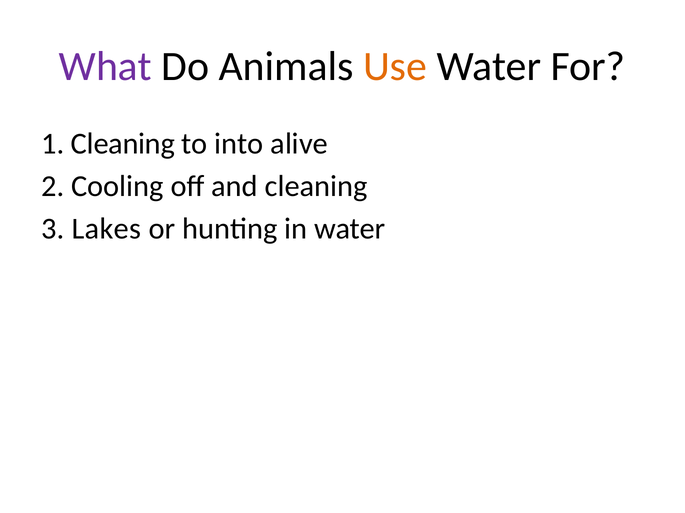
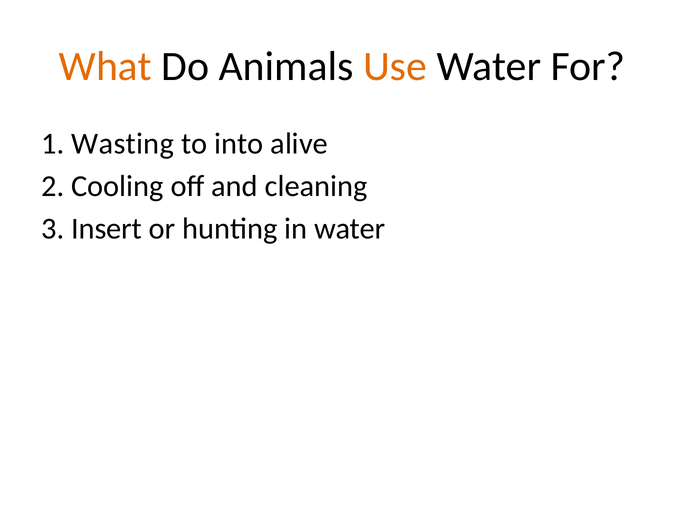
What colour: purple -> orange
1 Cleaning: Cleaning -> Wasting
Lakes: Lakes -> Insert
